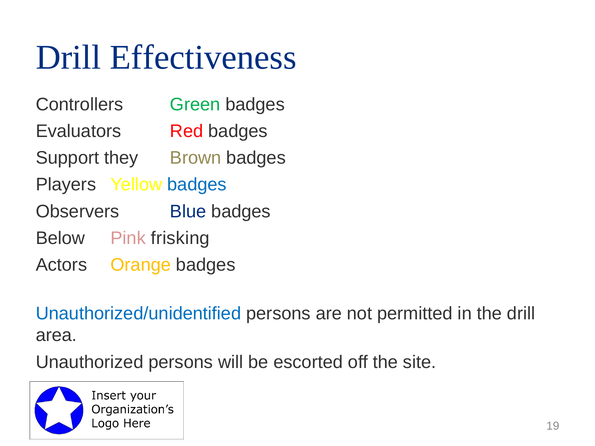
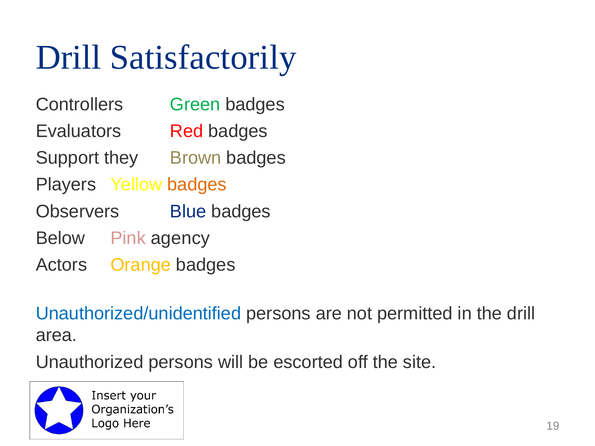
Effectiveness: Effectiveness -> Satisfactorily
badges at (197, 185) colour: blue -> orange
frisking: frisking -> agency
